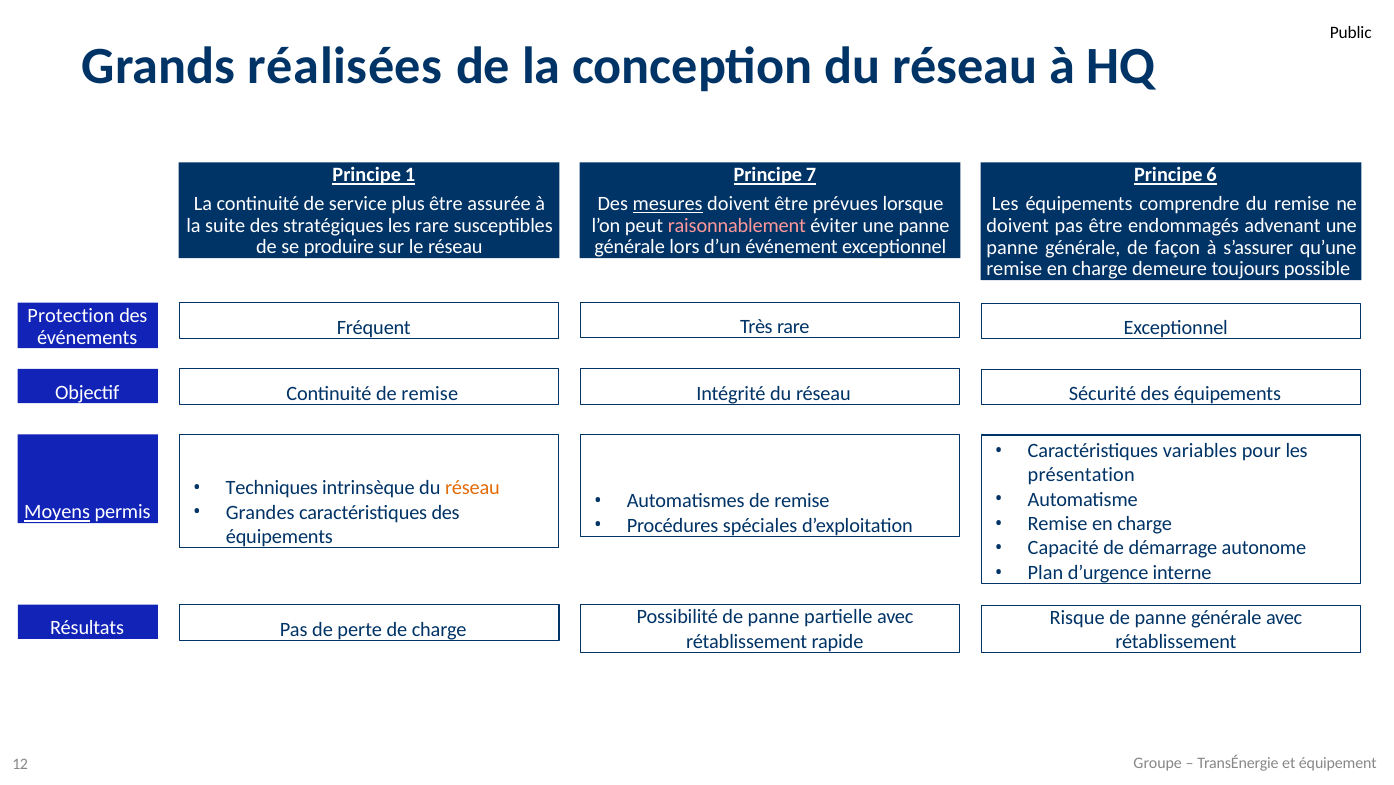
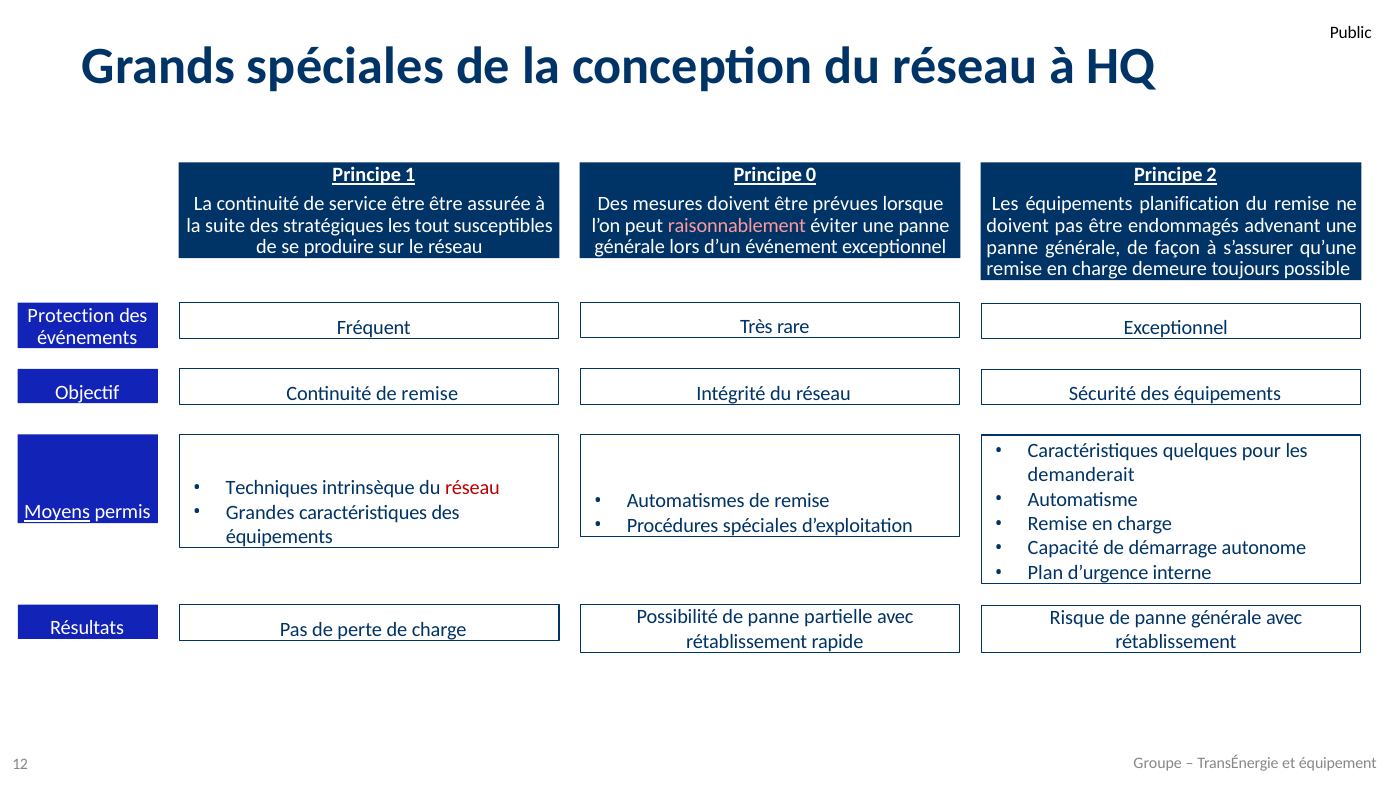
Grands réalisées: réalisées -> spéciales
7: 7 -> 0
6: 6 -> 2
service plus: plus -> être
mesures underline: present -> none
comprendre: comprendre -> planification
les rare: rare -> tout
variables: variables -> quelques
présentation: présentation -> demanderait
réseau at (472, 488) colour: orange -> red
